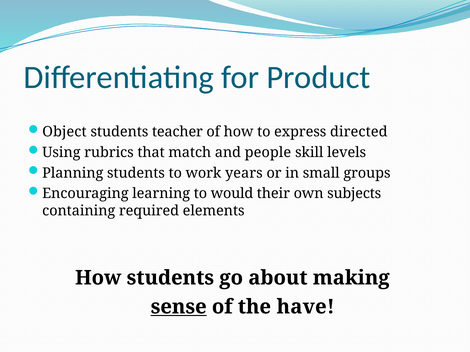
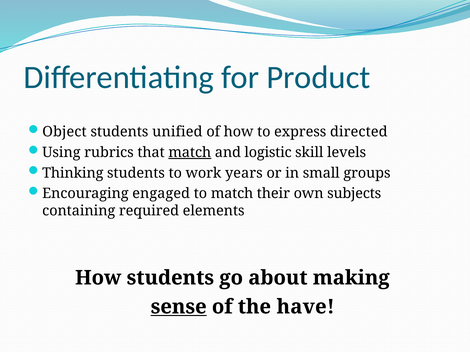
teacher: teacher -> unified
match at (190, 153) underline: none -> present
people: people -> logistic
Planning: Planning -> Thinking
learning: learning -> engaged
to would: would -> match
